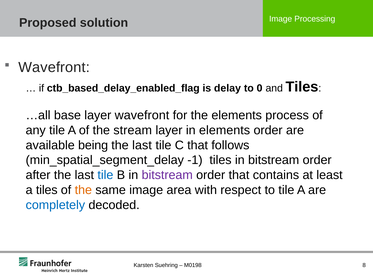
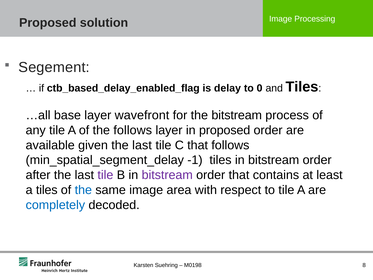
Wavefront at (54, 67): Wavefront -> Segement
the elements: elements -> bitstream
the stream: stream -> follows
in elements: elements -> proposed
being: being -> given
tile at (105, 175) colour: blue -> purple
the at (83, 190) colour: orange -> blue
